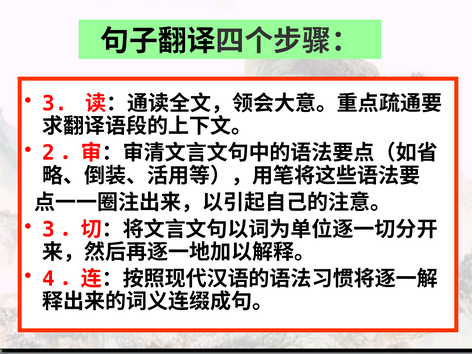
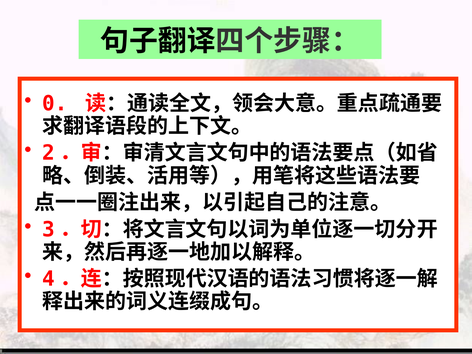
3: 3 -> 0
